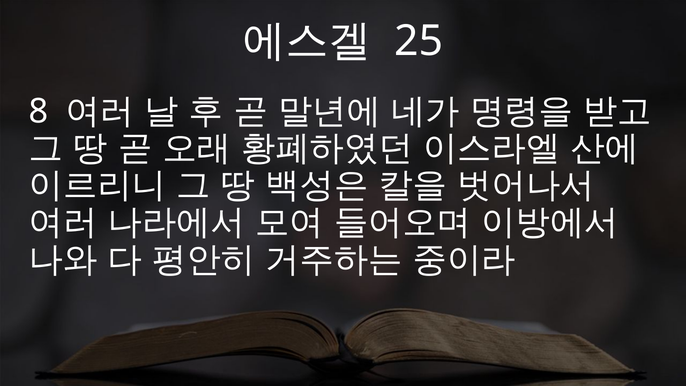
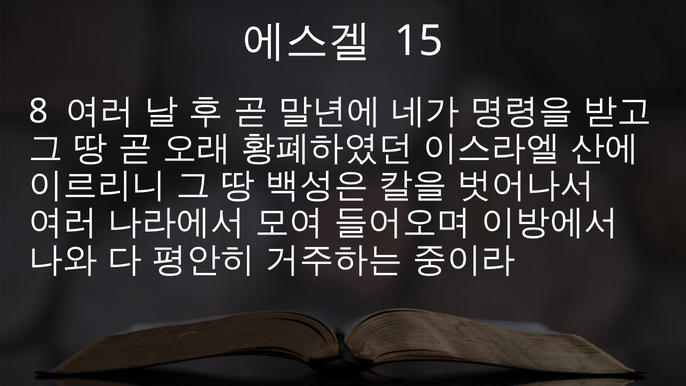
25: 25 -> 15
